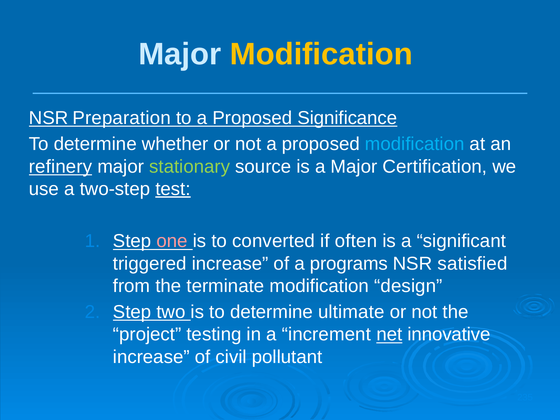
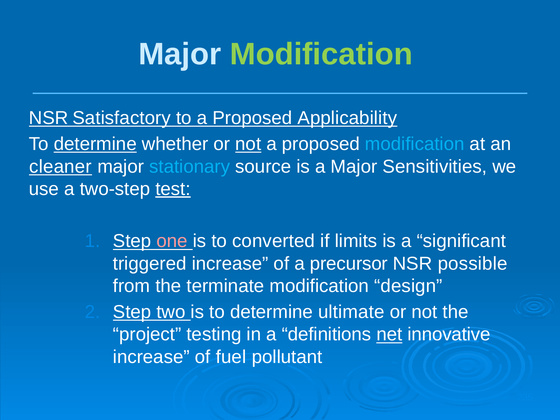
Modification at (321, 54) colour: yellow -> light green
Preparation: Preparation -> Satisfactory
Significance: Significance -> Applicability
determine at (95, 144) underline: none -> present
not at (248, 144) underline: none -> present
refinery: refinery -> cleaner
stationary colour: light green -> light blue
Certification: Certification -> Sensitivities
often: often -> limits
programs: programs -> precursor
satisfied: satisfied -> possible
increment: increment -> definitions
civil: civil -> fuel
